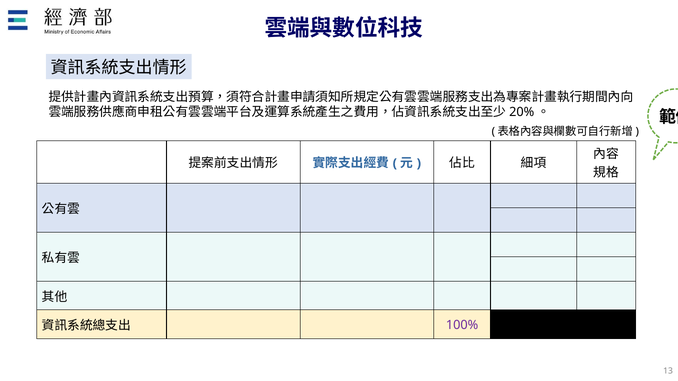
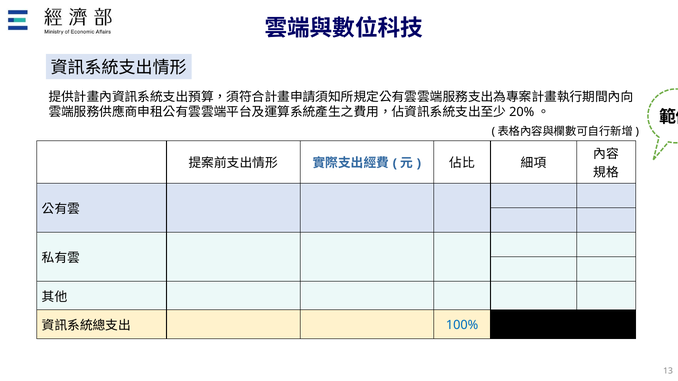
100% colour: purple -> blue
